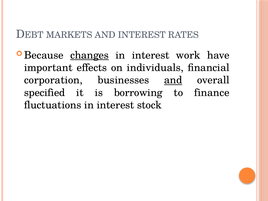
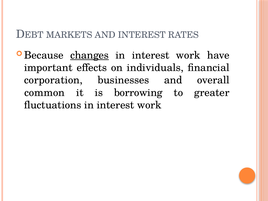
and at (173, 80) underline: present -> none
specified: specified -> common
finance: finance -> greater
fluctuations in interest stock: stock -> work
